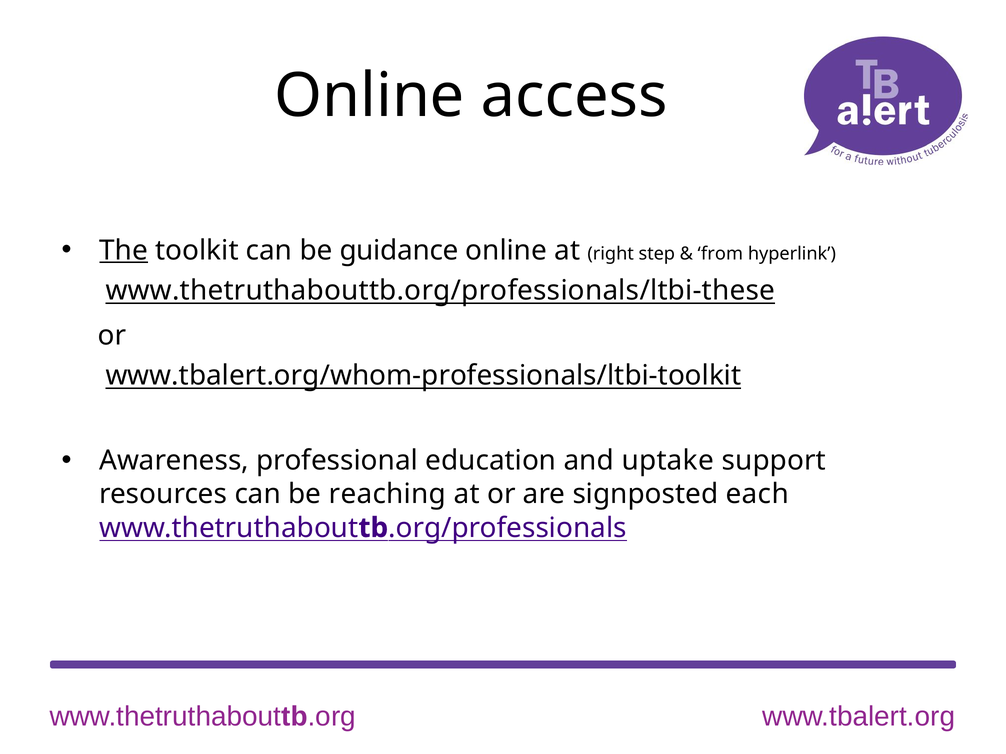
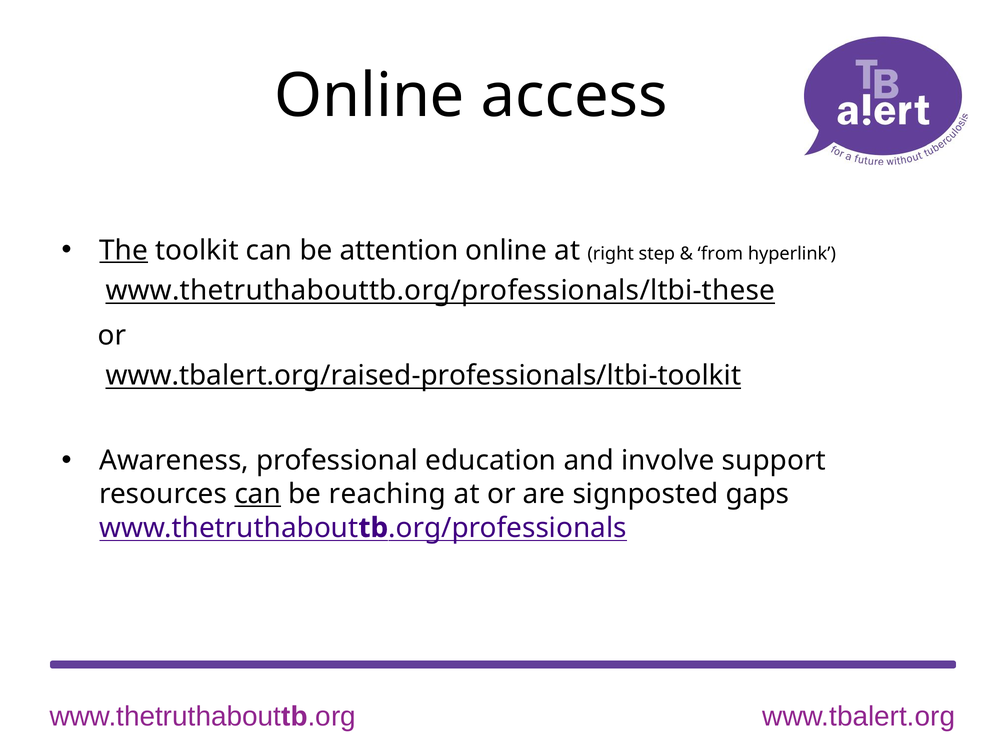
guidance: guidance -> attention
www.tbalert.org/whom-professionals/ltbi-toolkit: www.tbalert.org/whom-professionals/ltbi-toolkit -> www.tbalert.org/raised-professionals/ltbi-toolkit
uptake: uptake -> involve
can at (258, 495) underline: none -> present
each: each -> gaps
